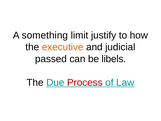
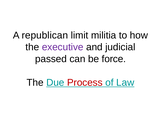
something: something -> republican
justify: justify -> militia
executive colour: orange -> purple
libels: libels -> force
